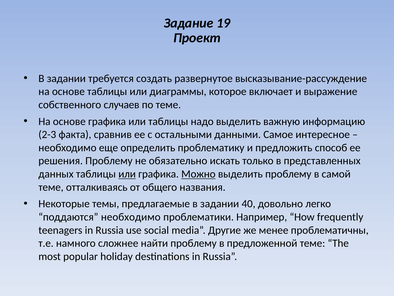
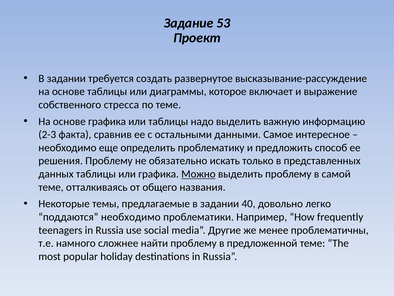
19: 19 -> 53
случаев: случаев -> стресса
или at (127, 174) underline: present -> none
